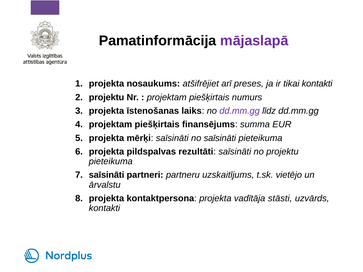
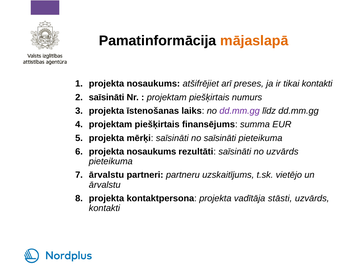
mājaslapā colour: purple -> orange
projektu at (107, 97): projektu -> saīsināti
pildspalvas at (151, 152): pildspalvas -> nosaukums
no projektu: projektu -> uzvārds
saīsināti at (107, 175): saīsināti -> ārvalstu
